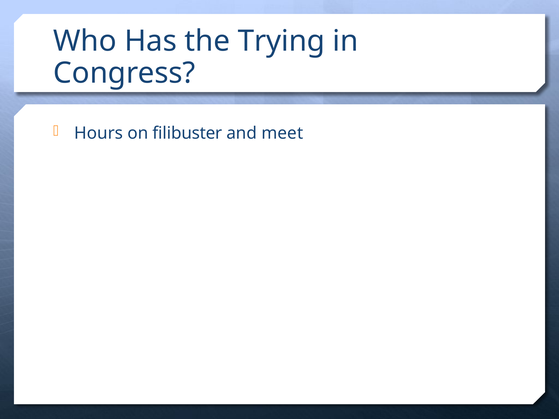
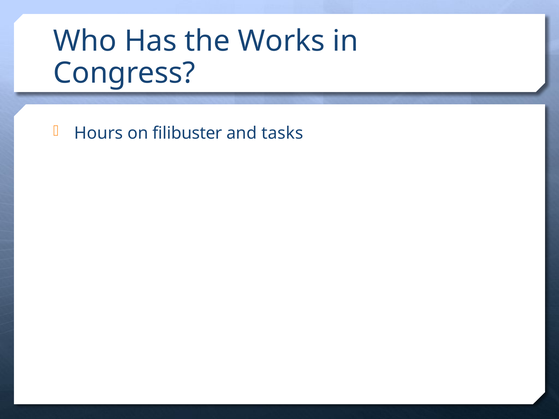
Trying: Trying -> Works
meet: meet -> tasks
